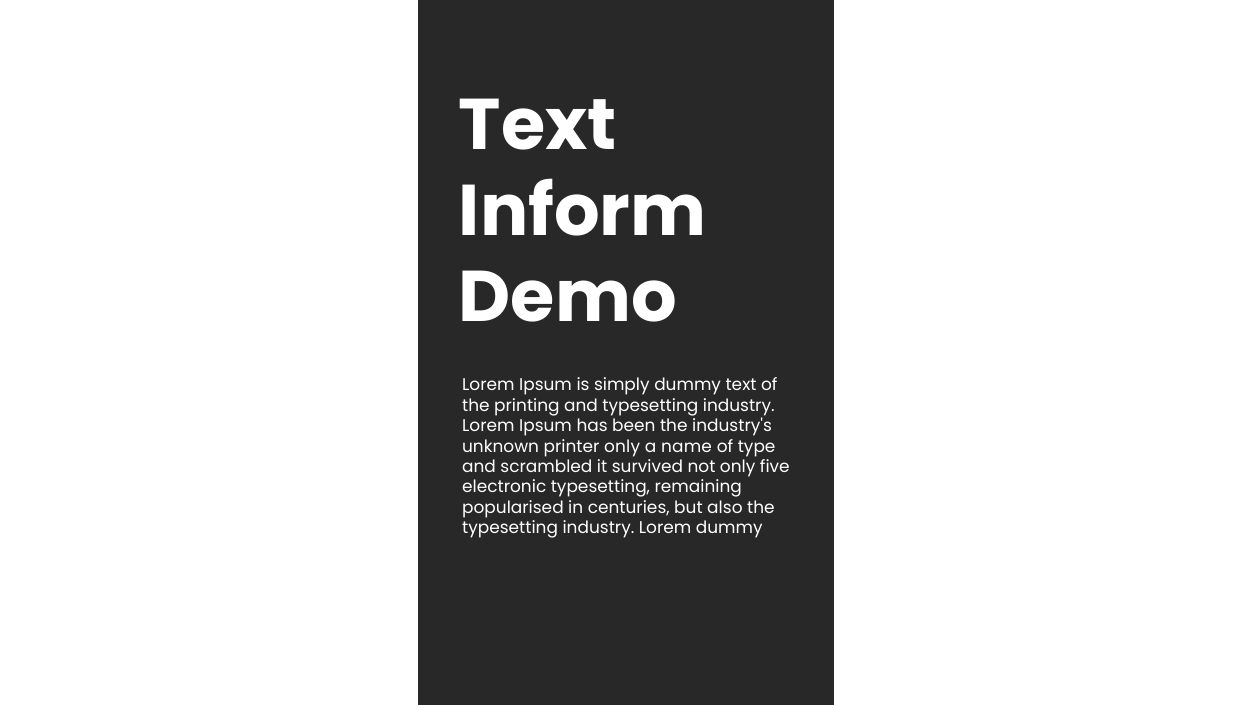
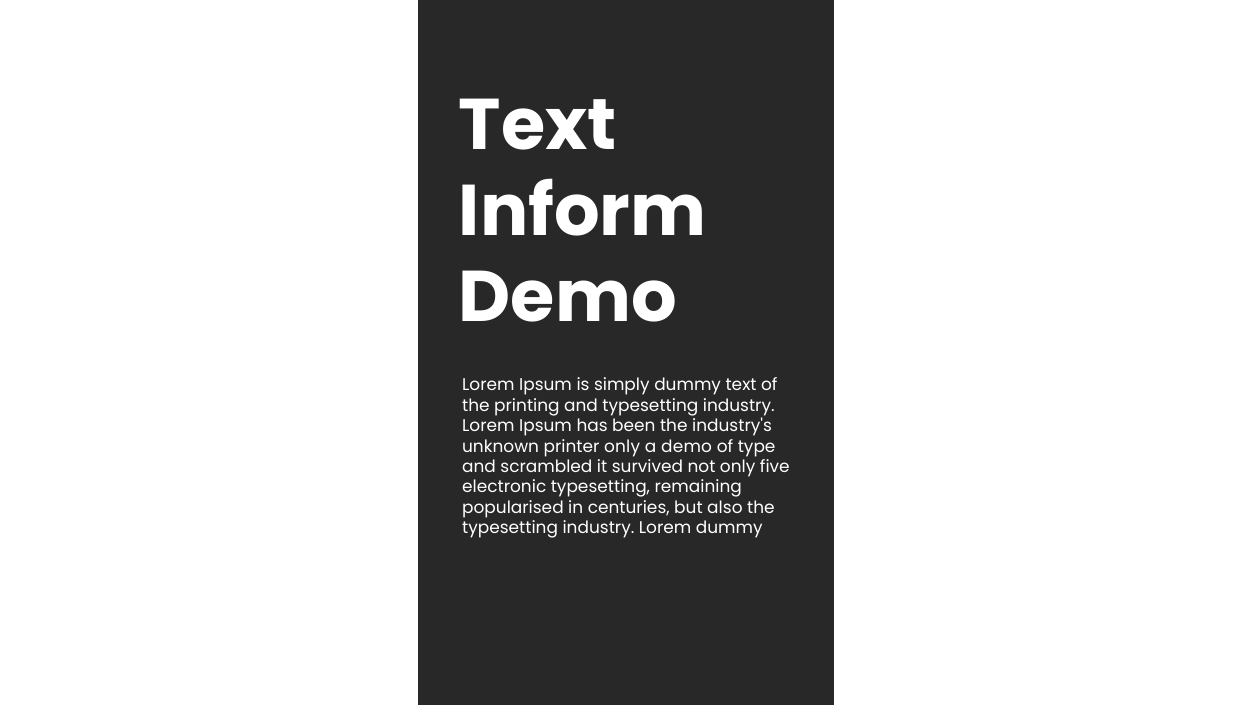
a name: name -> demo
